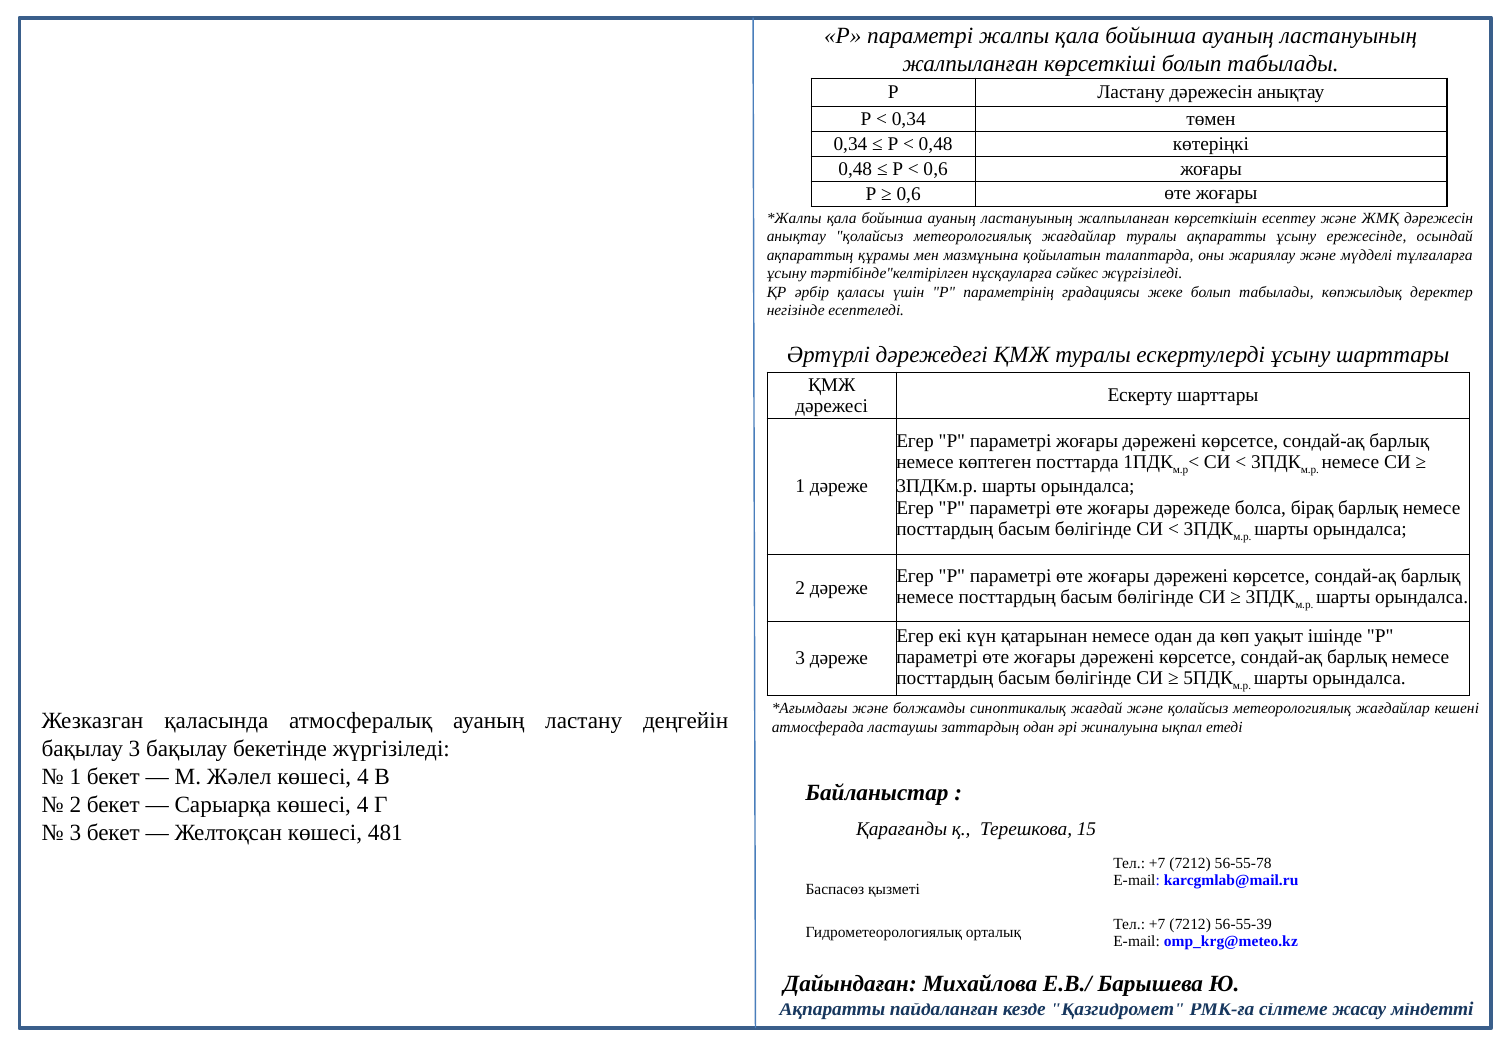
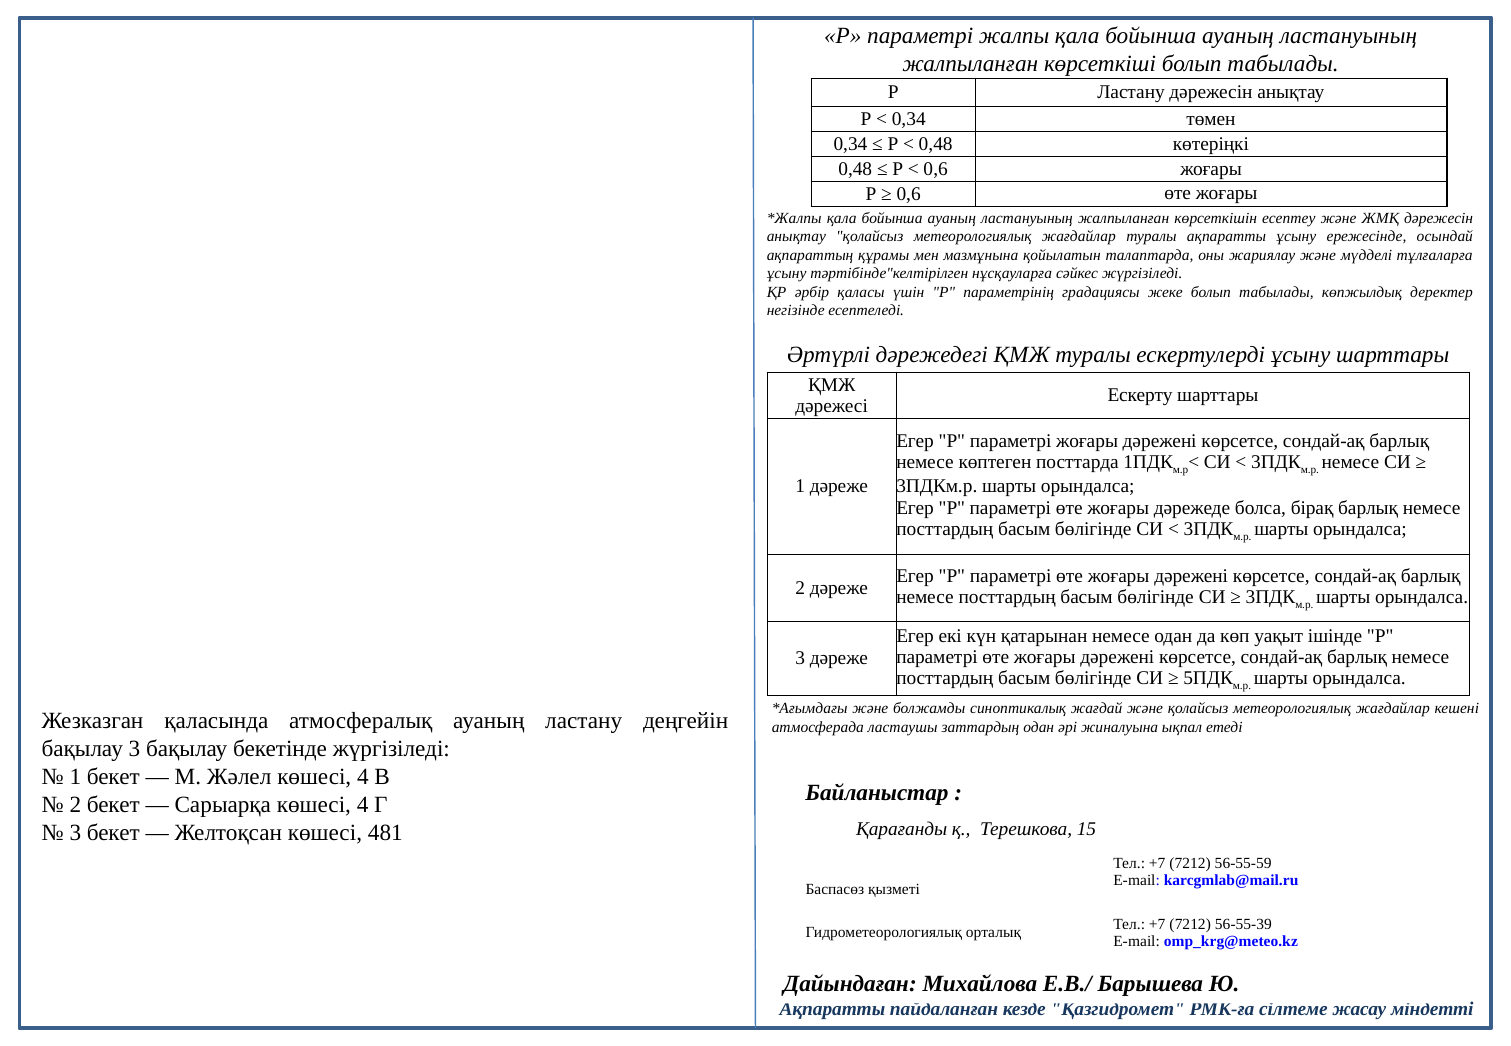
56-55-78: 56-55-78 -> 56-55-59
